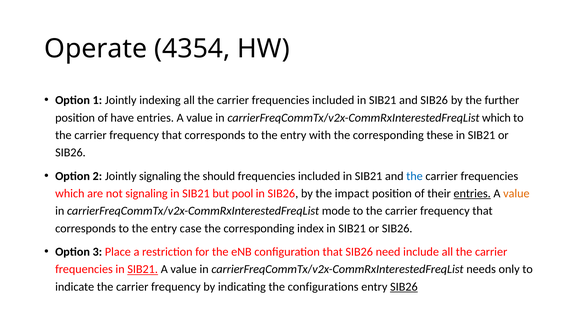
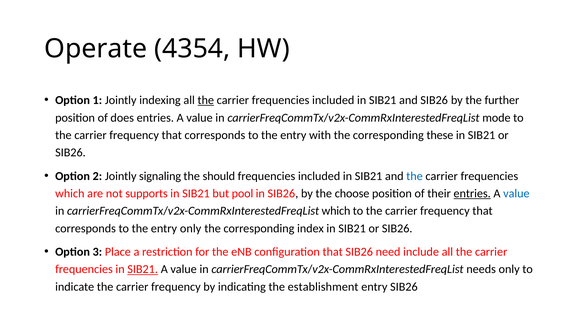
the at (206, 100) underline: none -> present
have: have -> does
carrierFreqCommTx/v2x-CommRxInterestedFreqList which: which -> mode
not signaling: signaling -> supports
impact: impact -> choose
value at (516, 193) colour: orange -> blue
carrierFreqCommTx/v2x-CommRxInterestedFreqList mode: mode -> which
entry case: case -> only
configurations: configurations -> establishment
SIB26 at (404, 287) underline: present -> none
